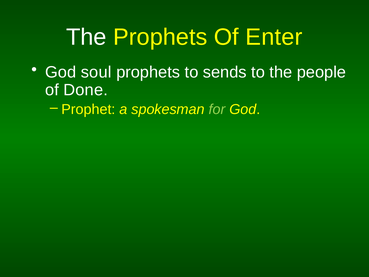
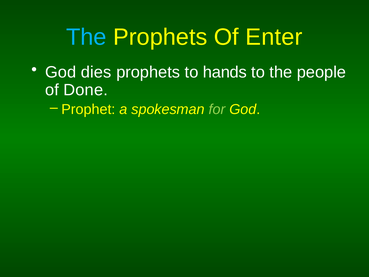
The at (86, 37) colour: white -> light blue
soul: soul -> dies
sends: sends -> hands
